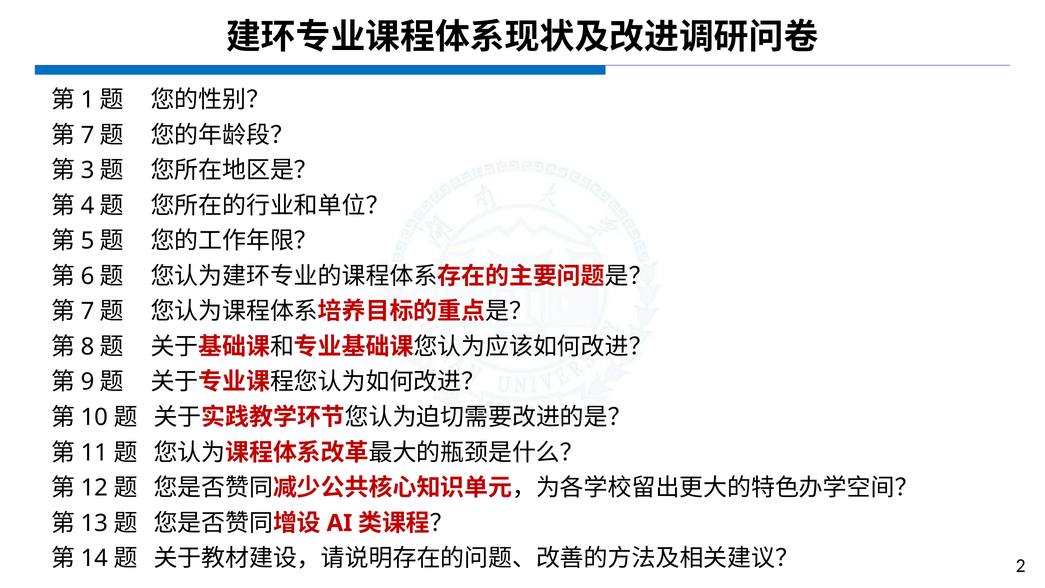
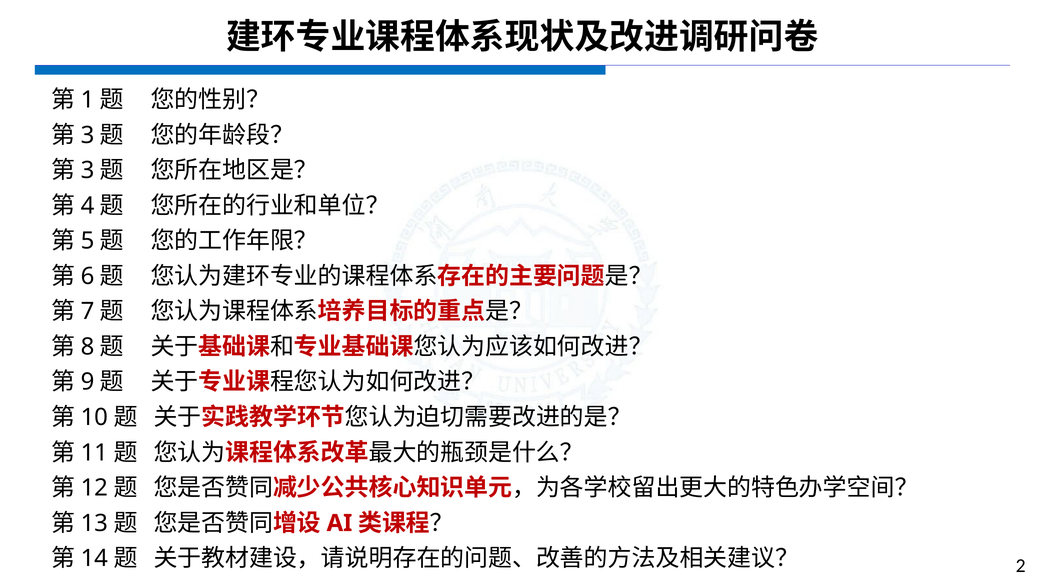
7 at (88, 135): 7 -> 3
